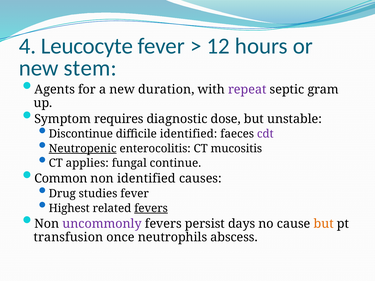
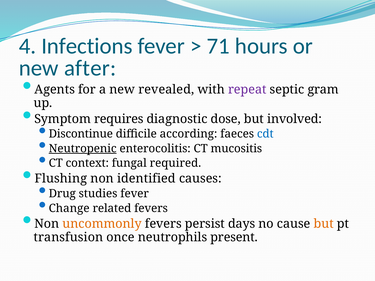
Leucocyte: Leucocyte -> Infections
12: 12 -> 71
stem: stem -> after
duration: duration -> revealed
unstable: unstable -> involved
difficile identified: identified -> according
cdt colour: purple -> blue
applies: applies -> context
continue: continue -> required
Common: Common -> Flushing
Highest: Highest -> Change
fevers at (151, 208) underline: present -> none
uncommonly colour: purple -> orange
abscess: abscess -> present
